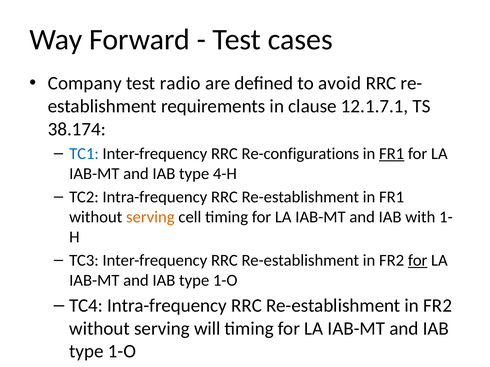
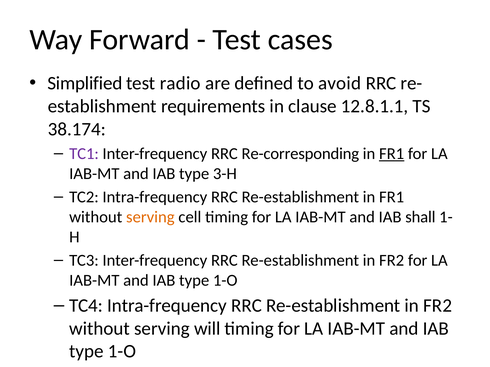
Company: Company -> Simplified
12.1.7.1: 12.1.7.1 -> 12.8.1.1
TC1 colour: blue -> purple
Re-configurations: Re-configurations -> Re-corresponding
4-H: 4-H -> 3-H
with: with -> shall
for at (418, 261) underline: present -> none
